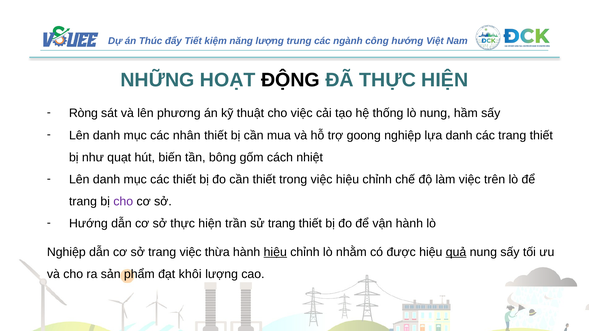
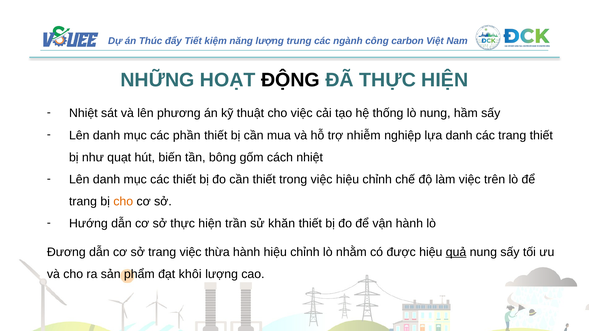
hướng at (407, 41): hướng -> carbon
Ròng at (83, 113): Ròng -> Nhiệt
nhân: nhân -> phần
goong: goong -> nhiễm
cho at (123, 202) colour: purple -> orange
sử trang: trang -> khăn
Nghiệp at (66, 252): Nghiệp -> Đương
hiệu at (275, 252) underline: present -> none
